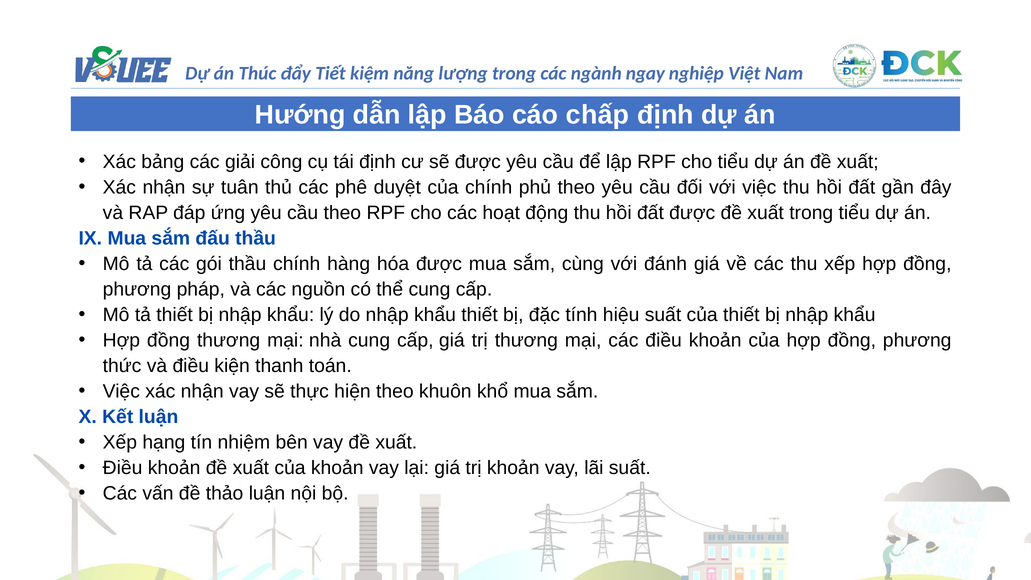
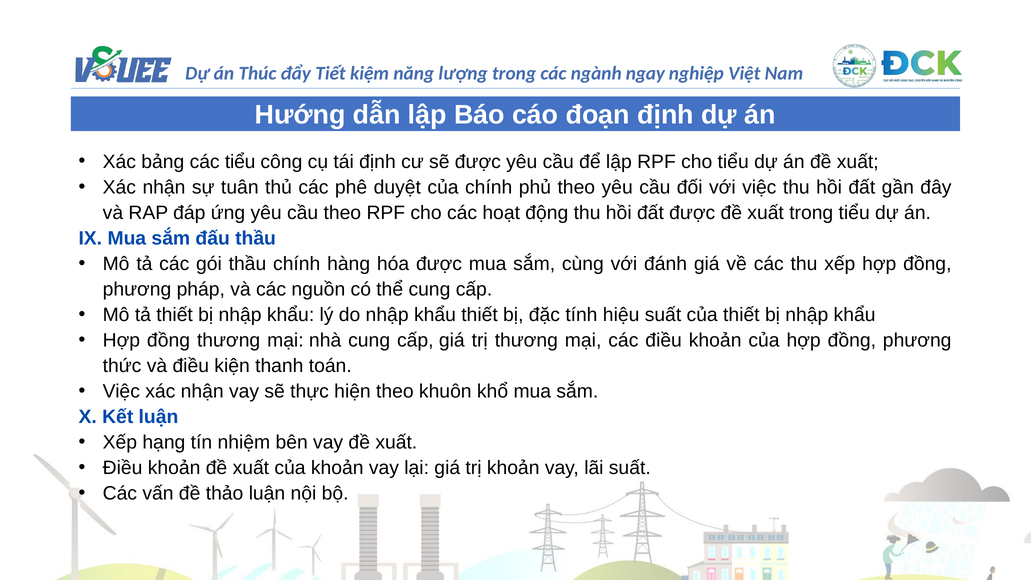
chấp: chấp -> đoạn
các giải: giải -> tiểu
